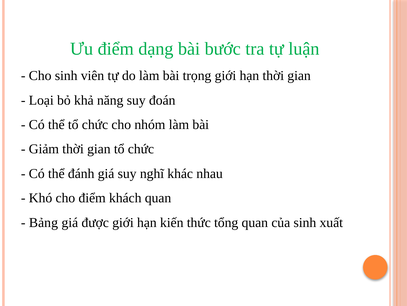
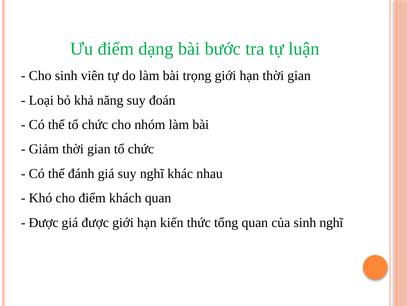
Bảng at (43, 222): Bảng -> Được
sinh xuất: xuất -> nghĩ
